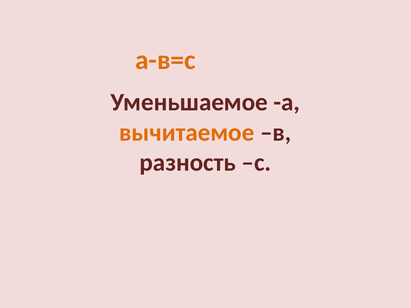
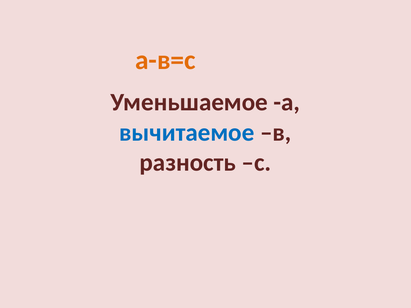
вычитаемое colour: orange -> blue
